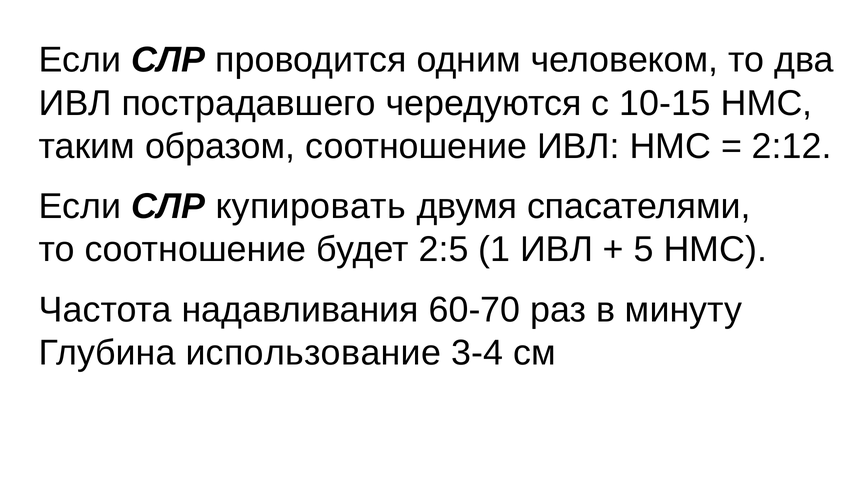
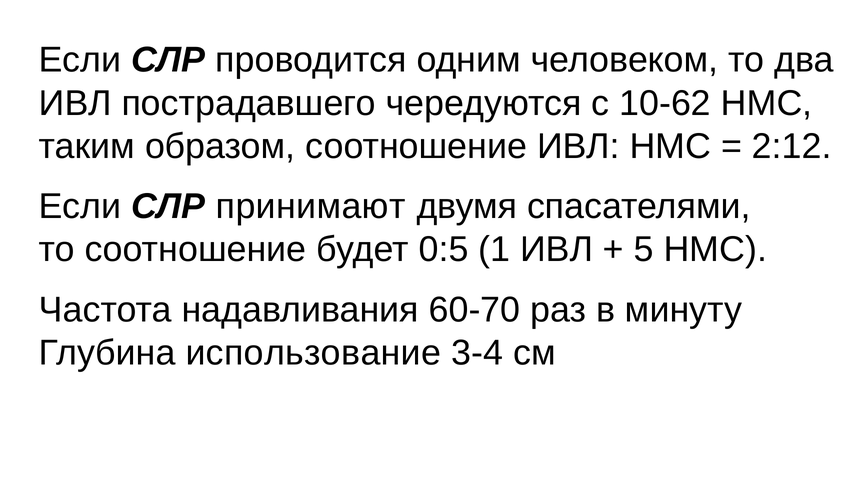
10-15: 10-15 -> 10-62
купировать: купировать -> принимают
2:5: 2:5 -> 0:5
